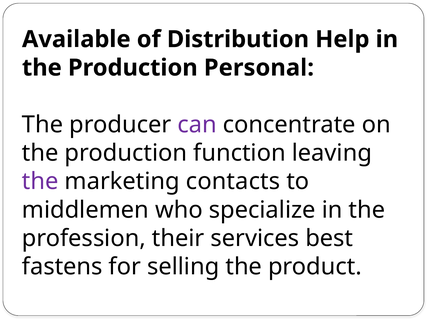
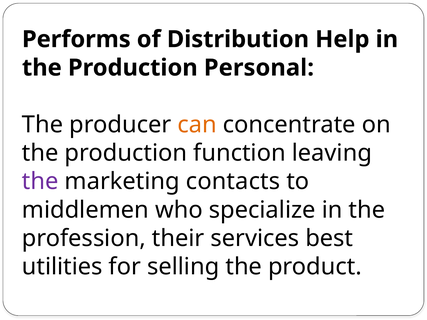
Available: Available -> Performs
can colour: purple -> orange
fastens: fastens -> utilities
